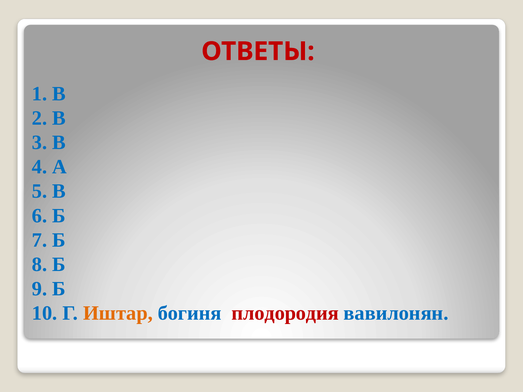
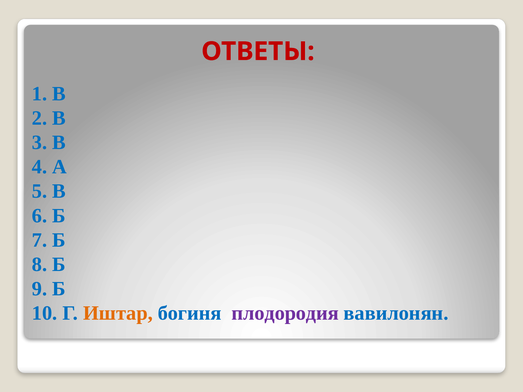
плодородия colour: red -> purple
